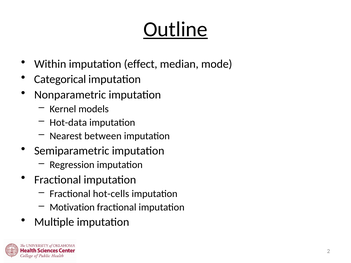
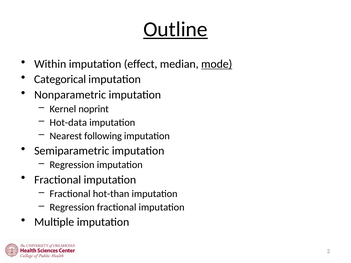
mode underline: none -> present
models: models -> noprint
between: between -> following
hot-cells: hot-cells -> hot-than
Motivation at (72, 207): Motivation -> Regression
